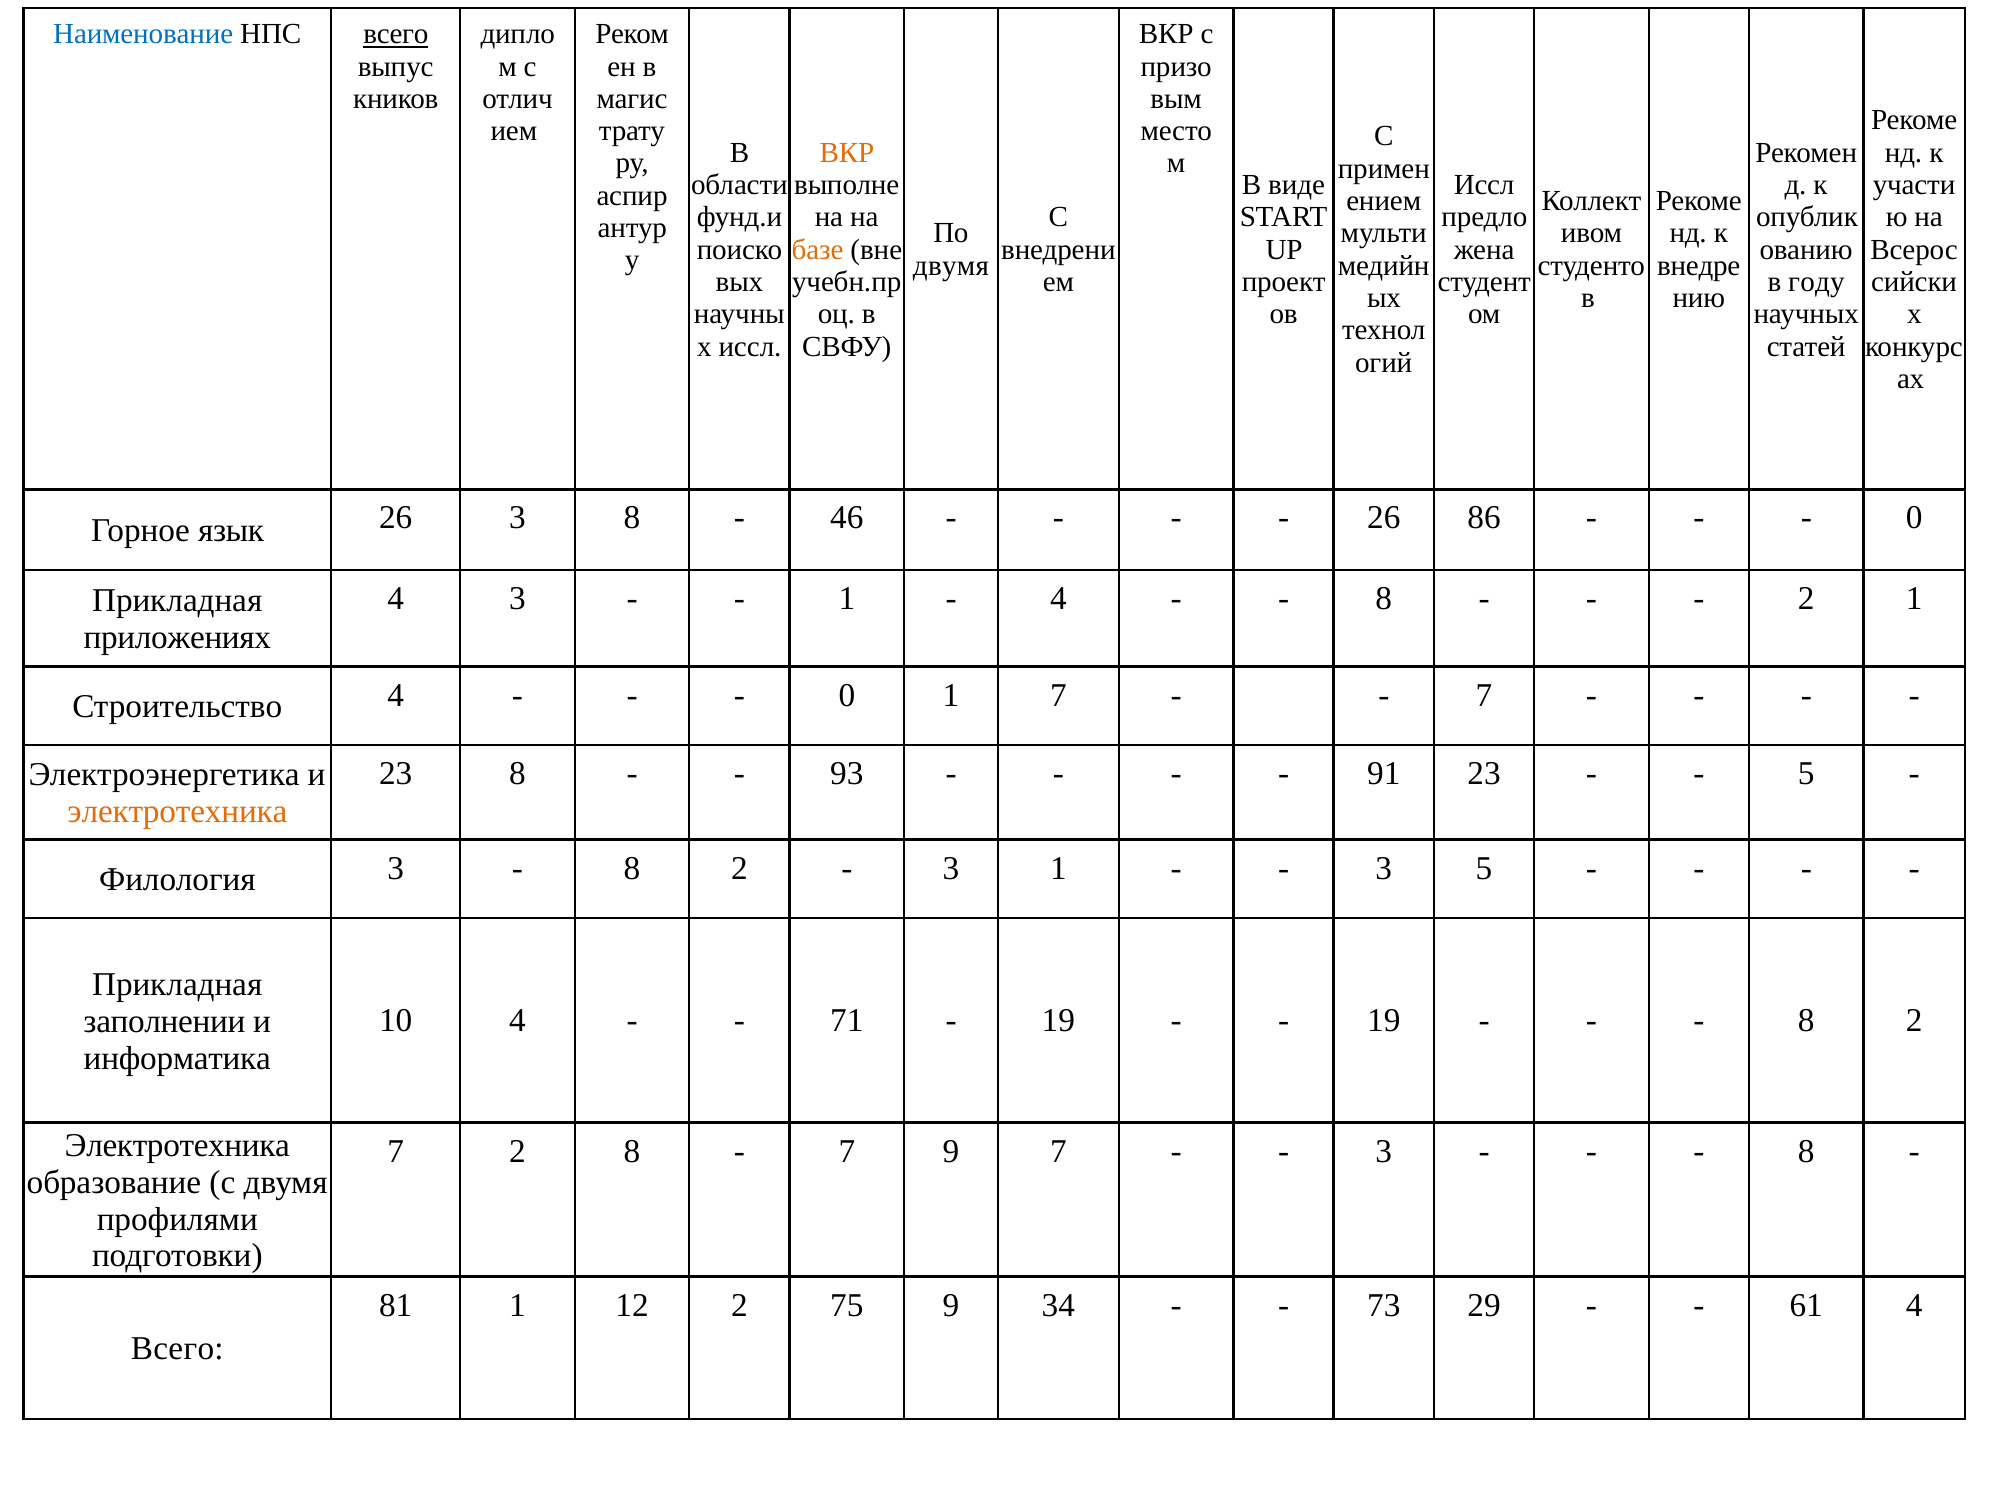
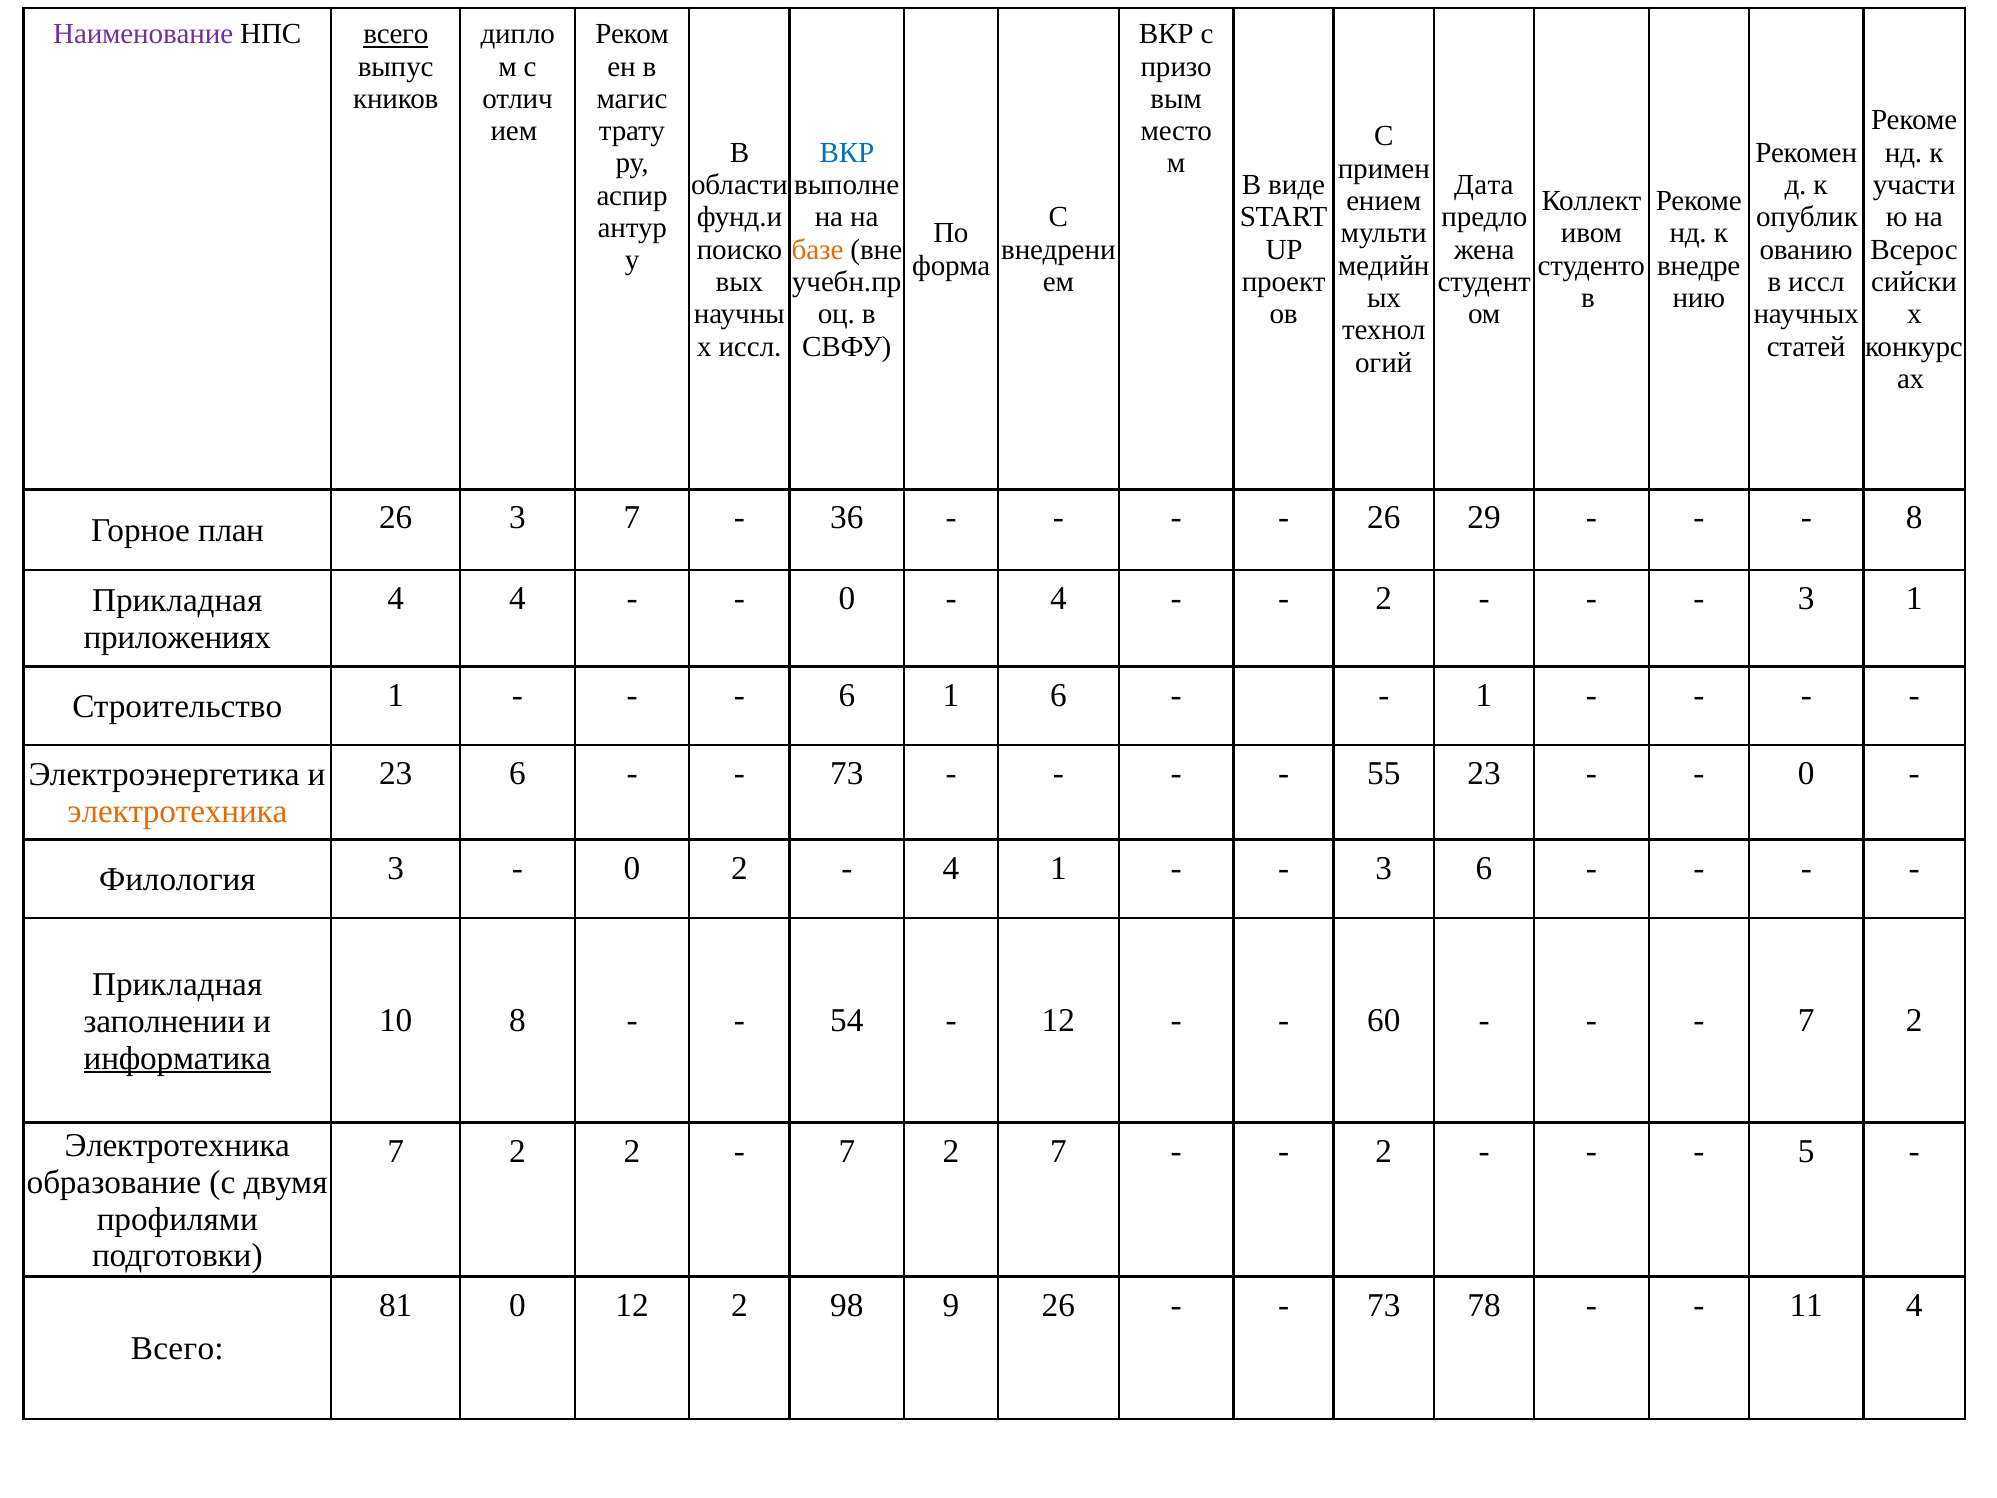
Наименование colour: blue -> purple
ВКР at (847, 153) colour: orange -> blue
Иссл at (1484, 185): Иссл -> Дата
двумя at (951, 266): двумя -> форма
в году: году -> иссл
язык: язык -> план
3 8: 8 -> 7
46: 46 -> 36
86: 86 -> 29
0 at (1914, 518): 0 -> 8
4 3: 3 -> 4
1 at (847, 599): 1 -> 0
8 at (1384, 599): 8 -> 2
2 at (1806, 599): 2 -> 3
Строительство 4: 4 -> 1
0 at (847, 695): 0 -> 6
1 7: 7 -> 6
7 at (1484, 695): 7 -> 1
23 8: 8 -> 6
93 at (847, 774): 93 -> 73
91: 91 -> 55
5 at (1806, 774): 5 -> 0
8 at (632, 868): 8 -> 0
3 at (951, 868): 3 -> 4
3 5: 5 -> 6
10 4: 4 -> 8
71: 71 -> 54
19 at (1058, 1020): 19 -> 12
19 at (1384, 1020): 19 -> 60
8 at (1806, 1020): 8 -> 7
информатика underline: none -> present
2 8: 8 -> 2
9 at (951, 1151): 9 -> 2
3 at (1384, 1151): 3 -> 2
8 at (1806, 1151): 8 -> 5
81 1: 1 -> 0
75: 75 -> 98
9 34: 34 -> 26
29: 29 -> 78
61: 61 -> 11
